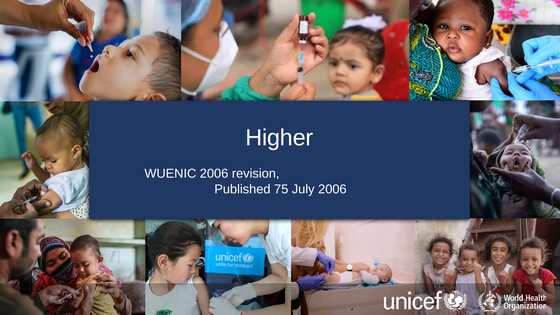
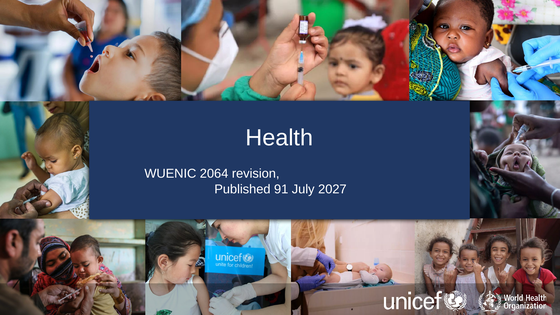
Higher: Higher -> Health
WUENIC 2006: 2006 -> 2064
75: 75 -> 91
July 2006: 2006 -> 2027
